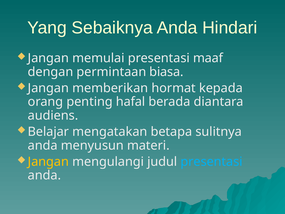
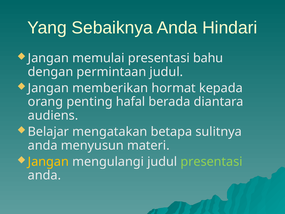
maaf: maaf -> bahu
permintaan biasa: biasa -> judul
presentasi at (212, 162) colour: light blue -> light green
